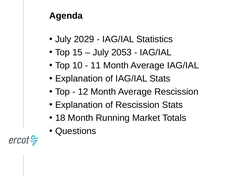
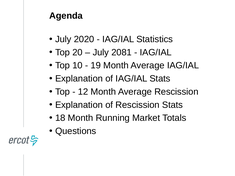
2029: 2029 -> 2020
15: 15 -> 20
2053: 2053 -> 2081
11: 11 -> 19
